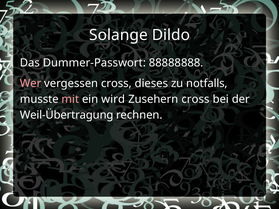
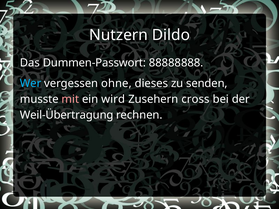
Solange: Solange -> Nutzern
Dummer-Passwort: Dummer-Passwort -> Dummen-Passwort
Wer colour: pink -> light blue
vergessen cross: cross -> ohne
notfalls: notfalls -> senden
